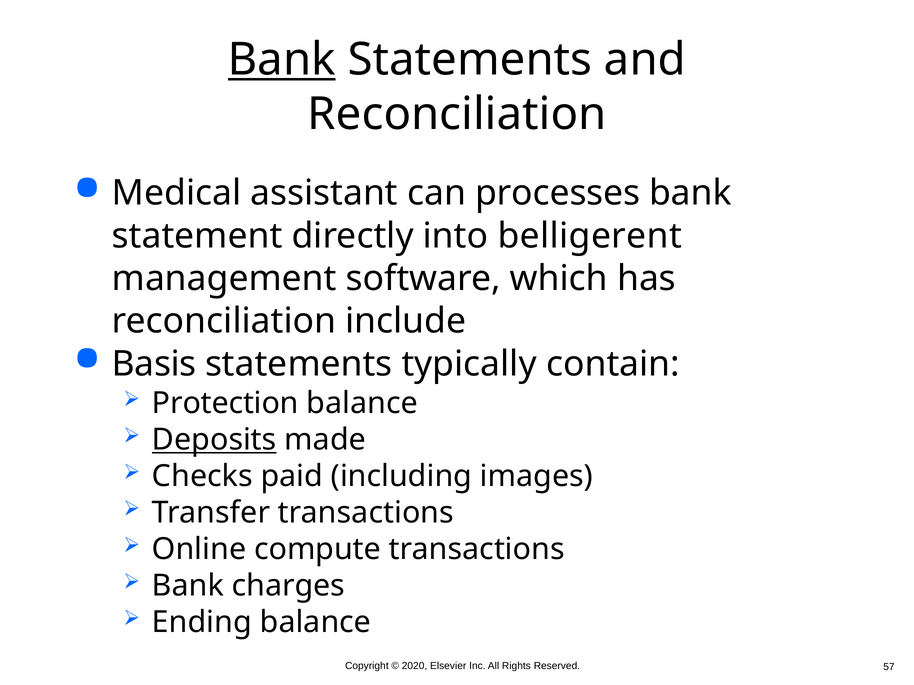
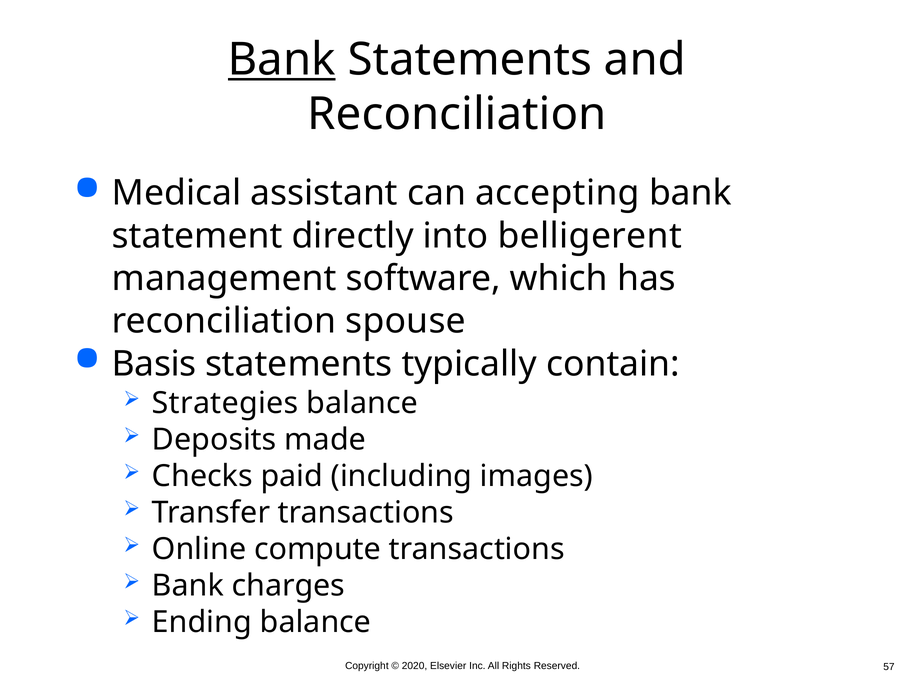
processes: processes -> accepting
include: include -> spouse
Protection: Protection -> Strategies
Deposits underline: present -> none
